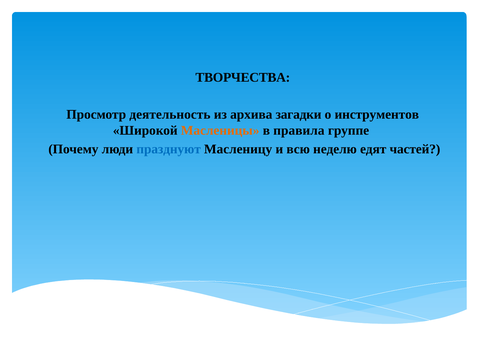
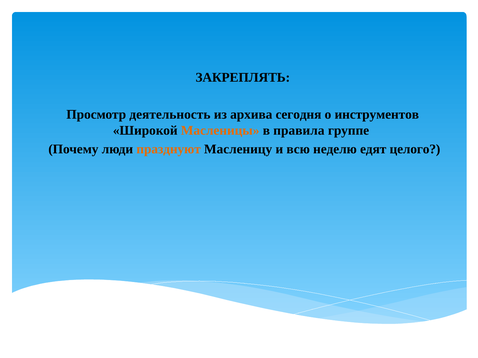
ТВОРЧЕСТВА: ТВОРЧЕСТВА -> ЗАКРЕПЛЯТЬ
загадки: загадки -> сегодня
празднуют colour: blue -> orange
частей: частей -> целого
